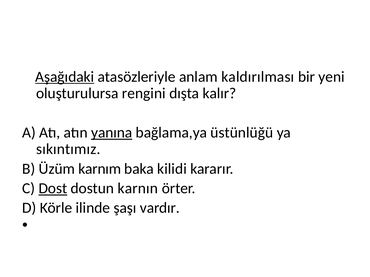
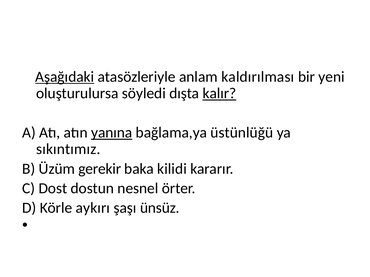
rengini: rengini -> söyledi
kalır underline: none -> present
karnım: karnım -> gerekir
Dost underline: present -> none
karnın: karnın -> nesnel
ilinde: ilinde -> aykırı
vardır: vardır -> ünsüz
